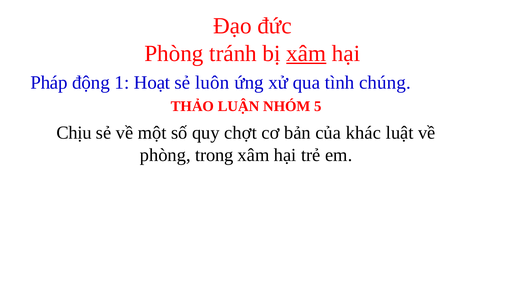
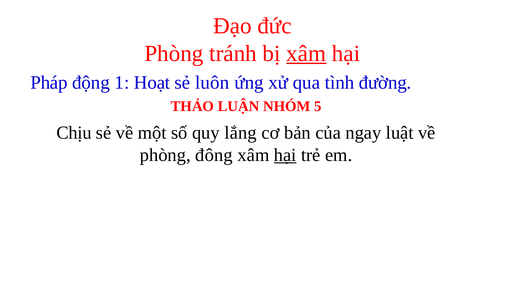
chúng: chúng -> đường
chợt: chợt -> lắng
khác: khác -> ngay
trong: trong -> đông
hại at (285, 155) underline: none -> present
